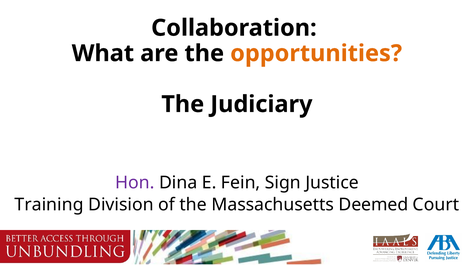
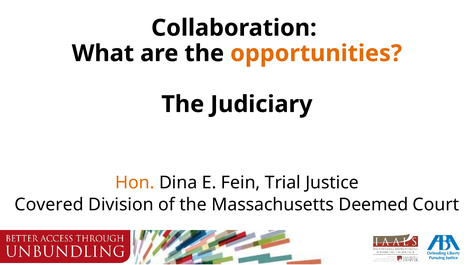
Hon colour: purple -> orange
Sign: Sign -> Trial
Training: Training -> Covered
